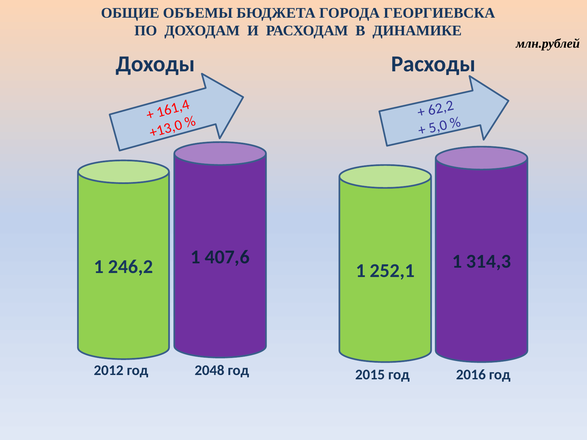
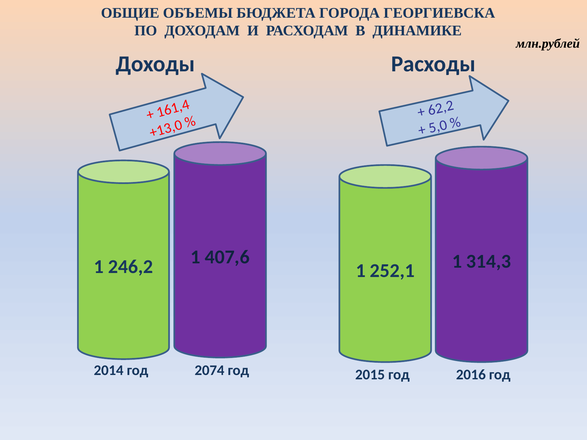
2012: 2012 -> 2014
2048: 2048 -> 2074
